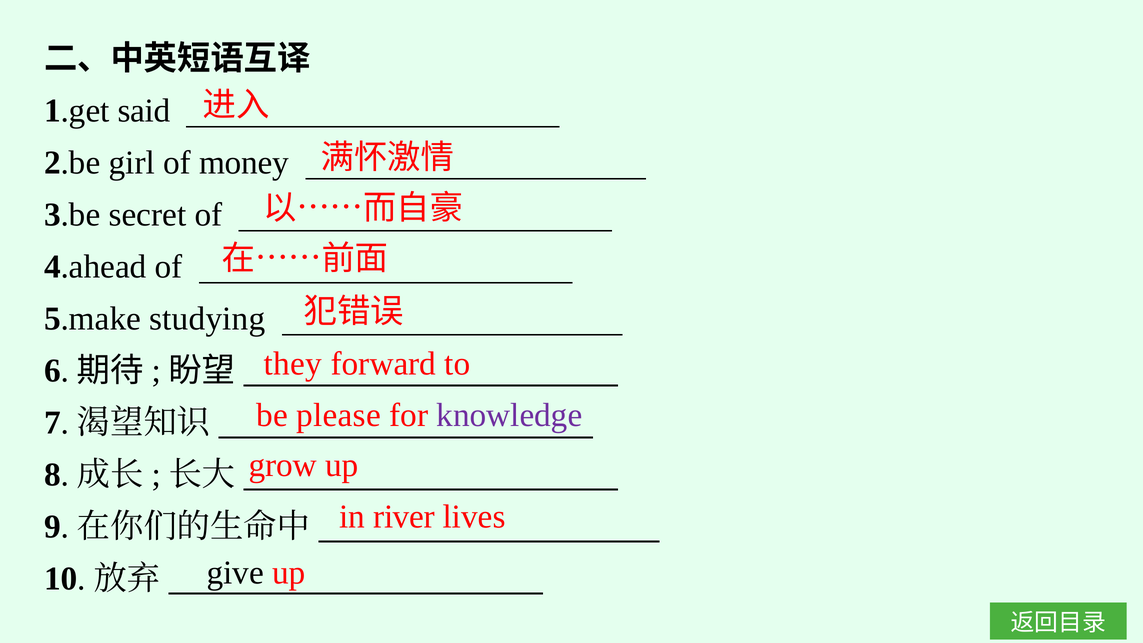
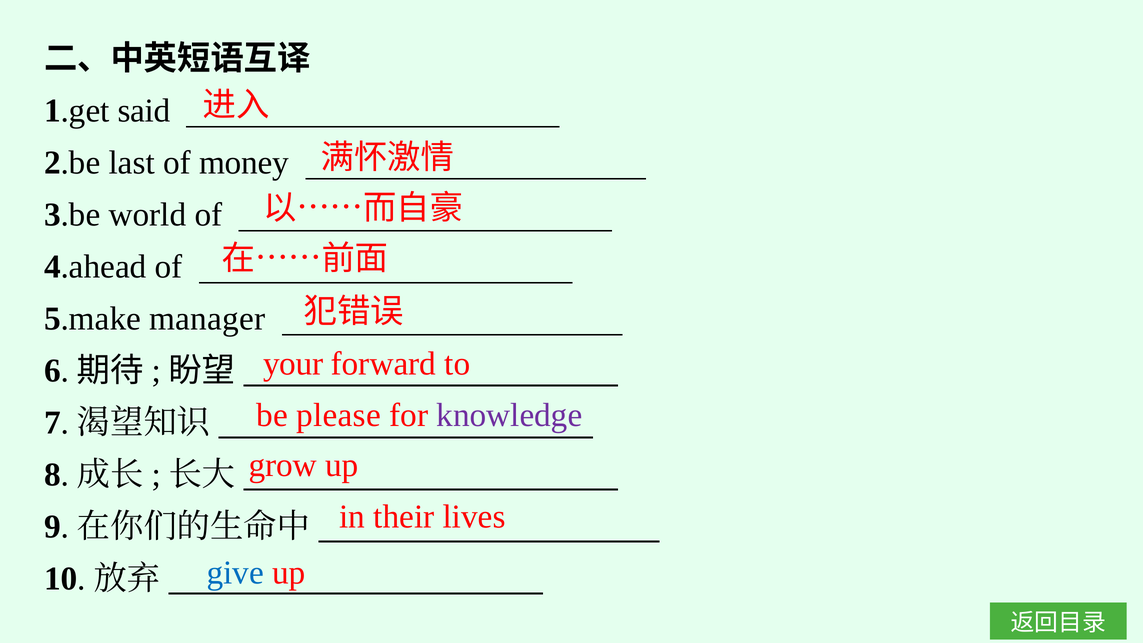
girl: girl -> last
secret: secret -> world
studying: studying -> manager
they: they -> your
river: river -> their
give colour: black -> blue
